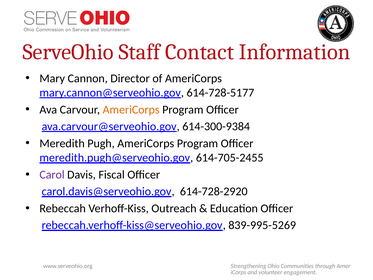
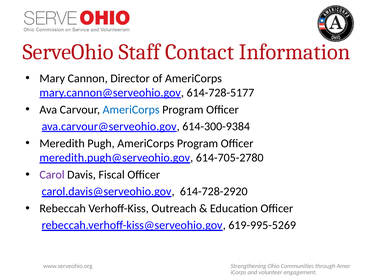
AmeriCorps at (131, 110) colour: orange -> blue
614-705-2455: 614-705-2455 -> 614-705-2780
839-995-5269: 839-995-5269 -> 619-995-5269
